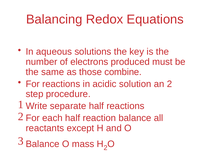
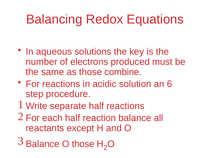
an 2: 2 -> 6
O mass: mass -> those
